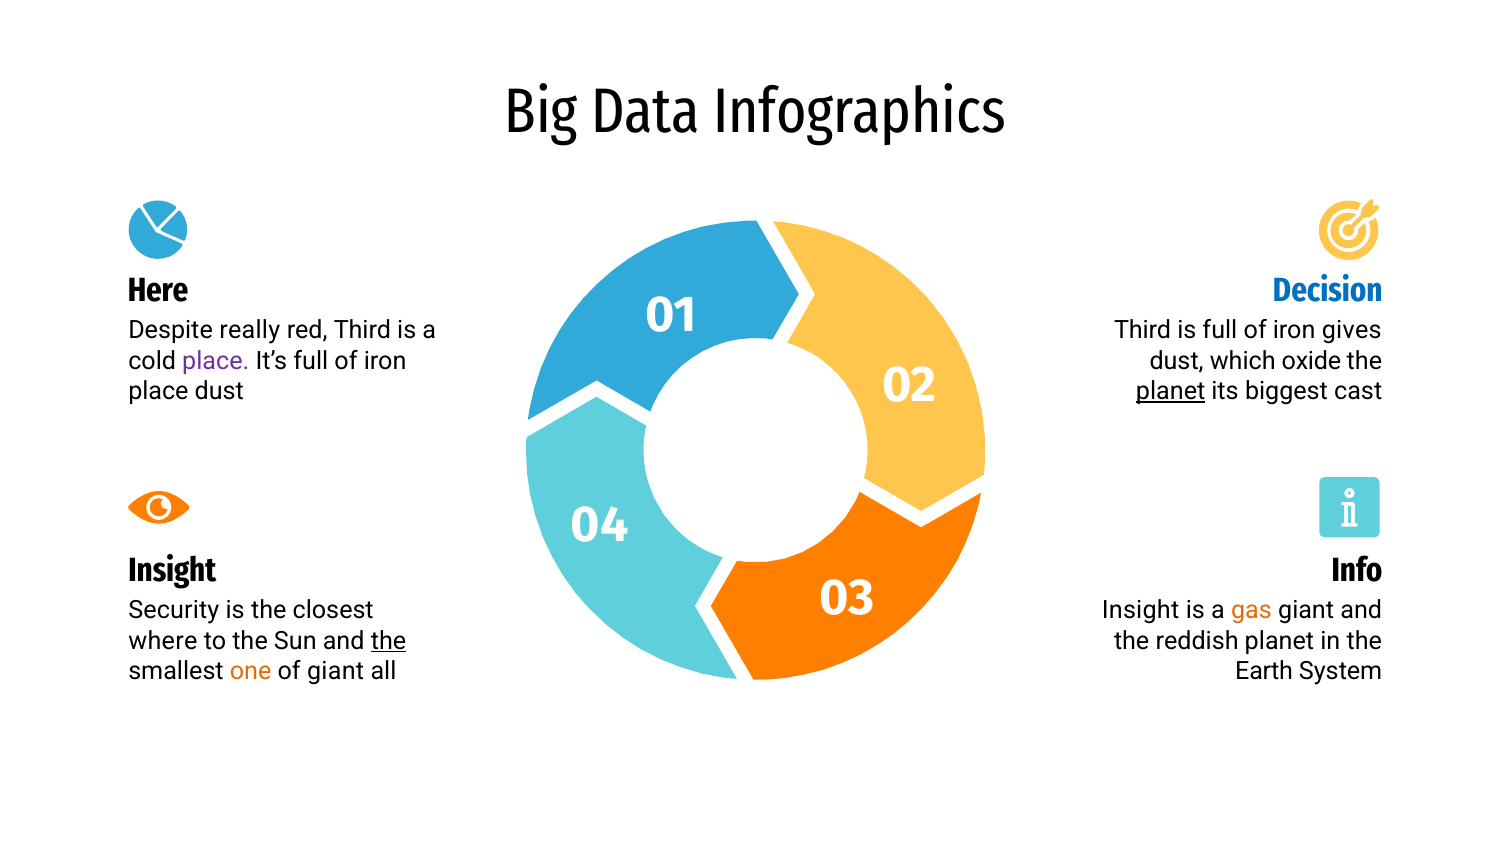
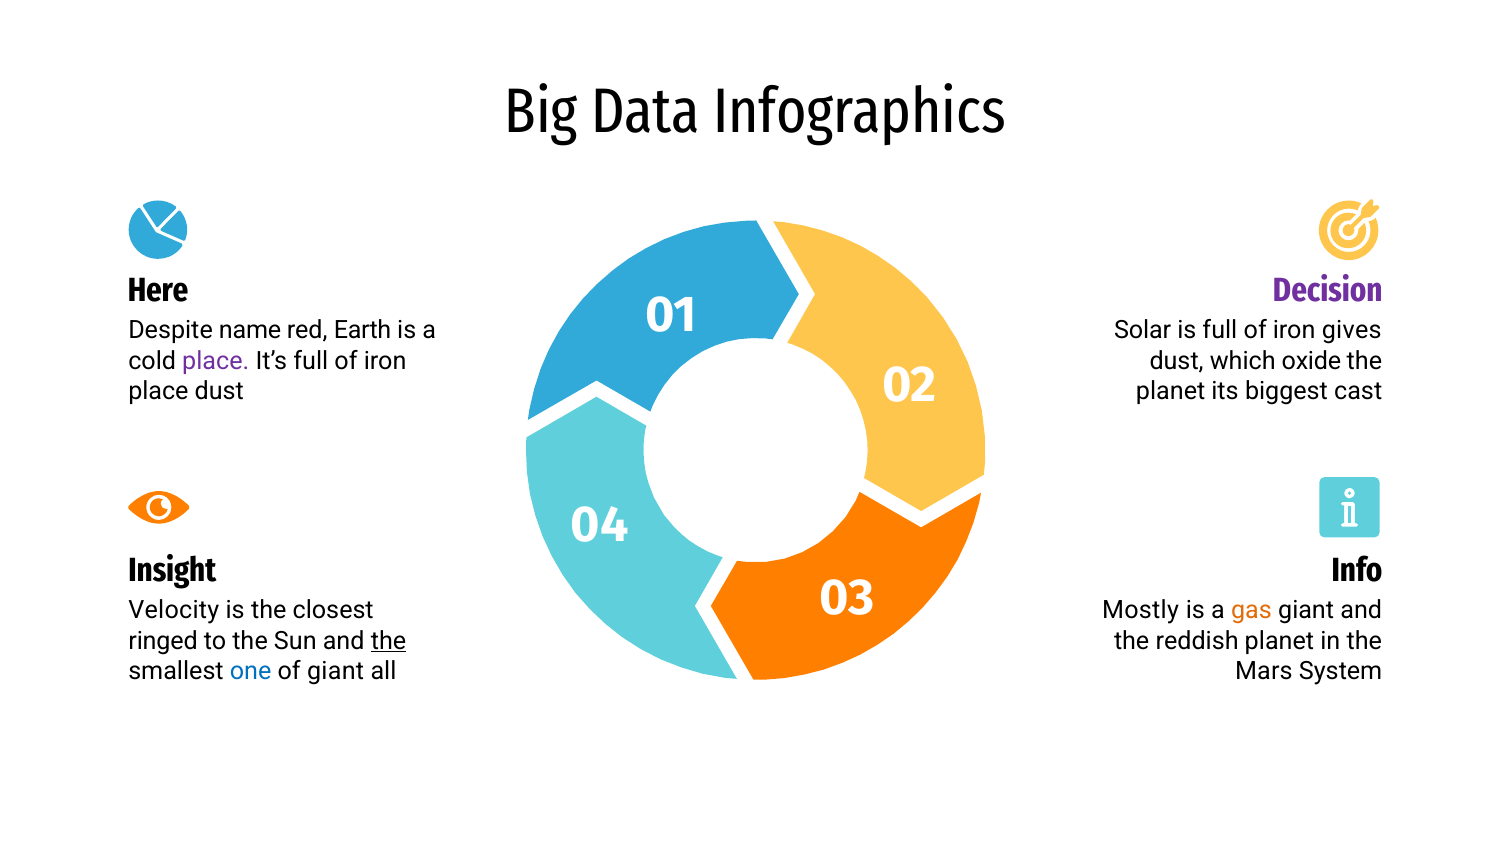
Decision colour: blue -> purple
really: really -> name
red Third: Third -> Earth
Third at (1143, 331): Third -> Solar
planet at (1171, 391) underline: present -> none
Security: Security -> Velocity
Insight at (1141, 610): Insight -> Mostly
where: where -> ringed
one colour: orange -> blue
Earth: Earth -> Mars
